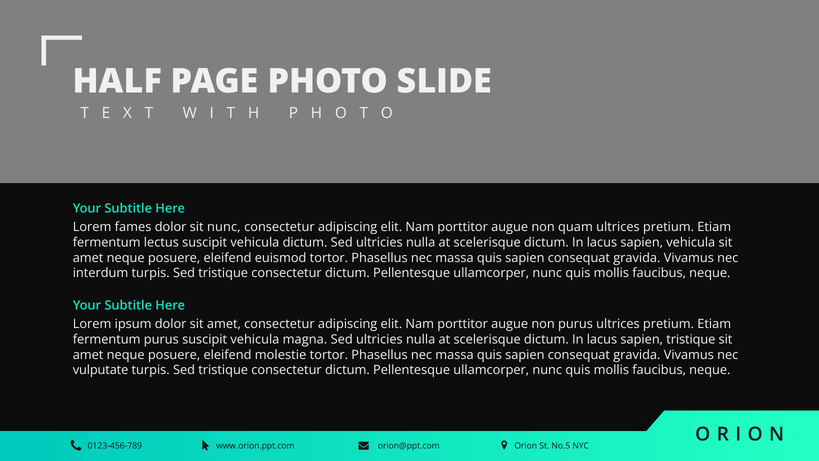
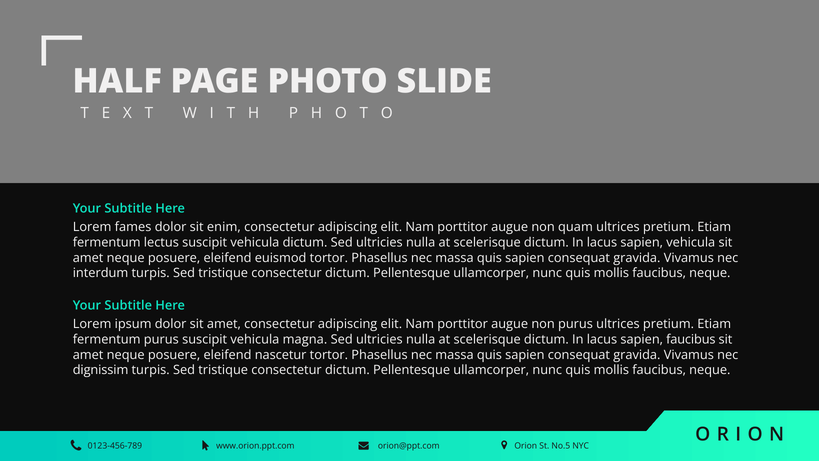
sit nunc: nunc -> enim
sapien tristique: tristique -> faucibus
molestie: molestie -> nascetur
vulputate: vulputate -> dignissim
